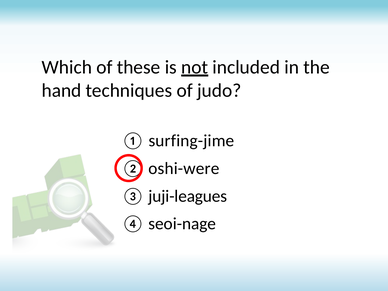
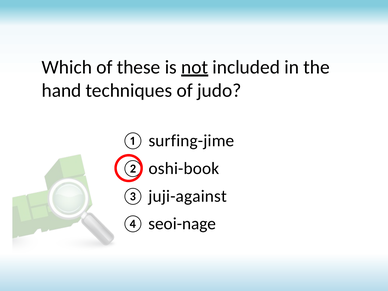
oshi-were: oshi-were -> oshi-book
juji-leagues: juji-leagues -> juji-against
